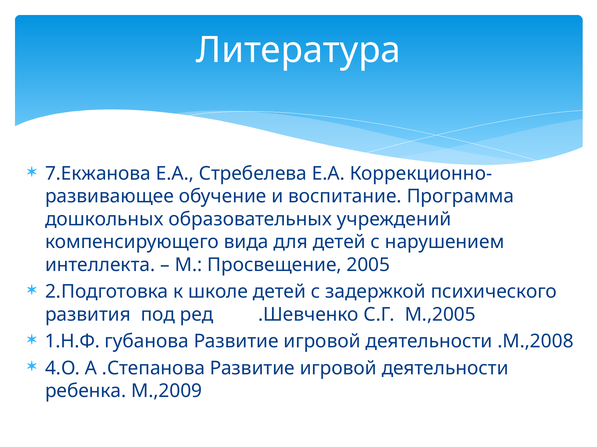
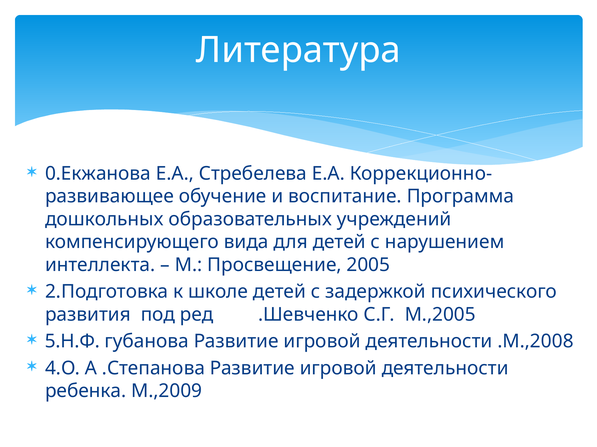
7.Екжанова: 7.Екжанова -> 0.Екжанова
1.Н.Ф: 1.Н.Ф -> 5.Н.Ф
